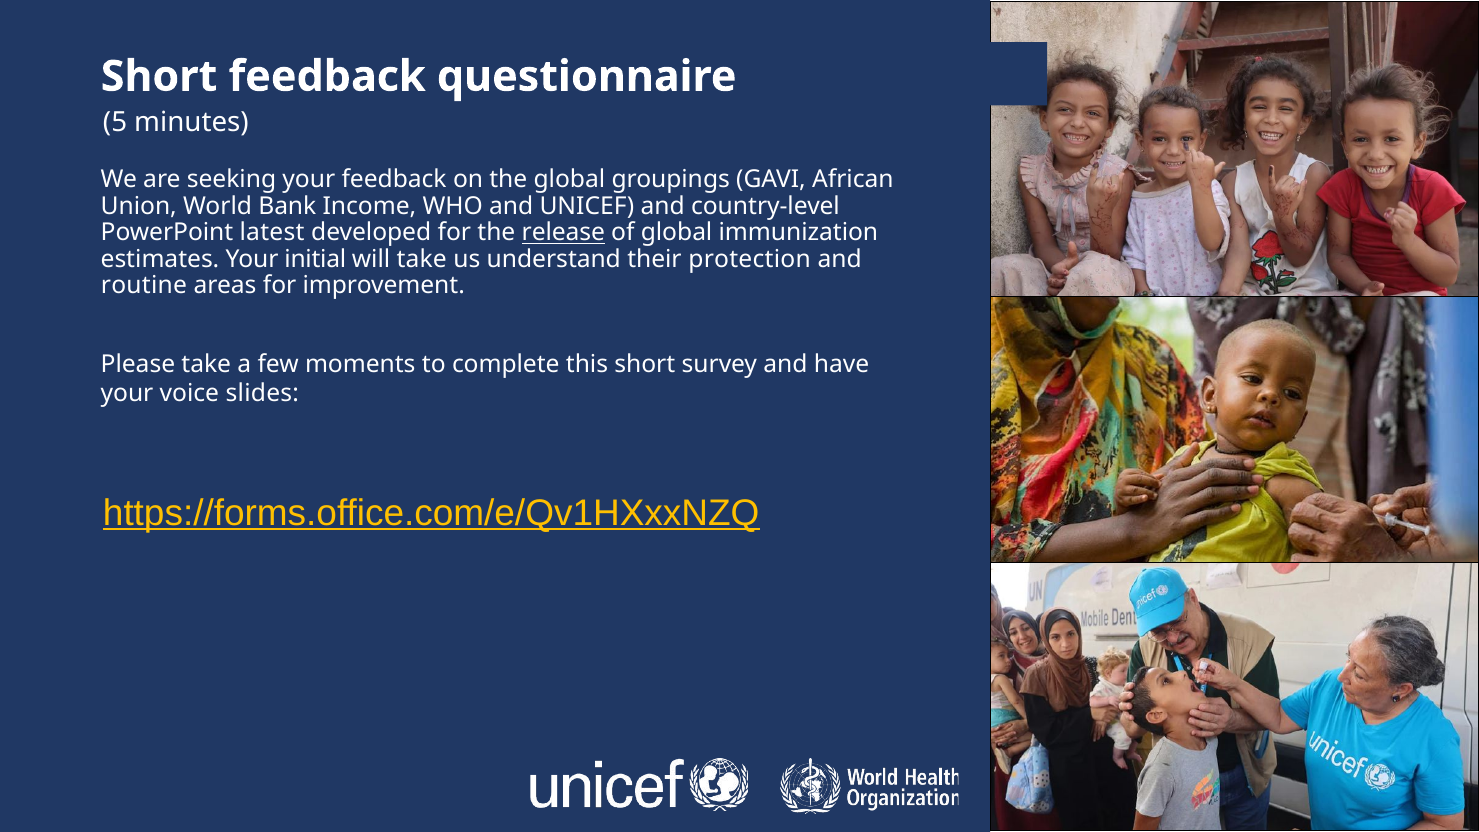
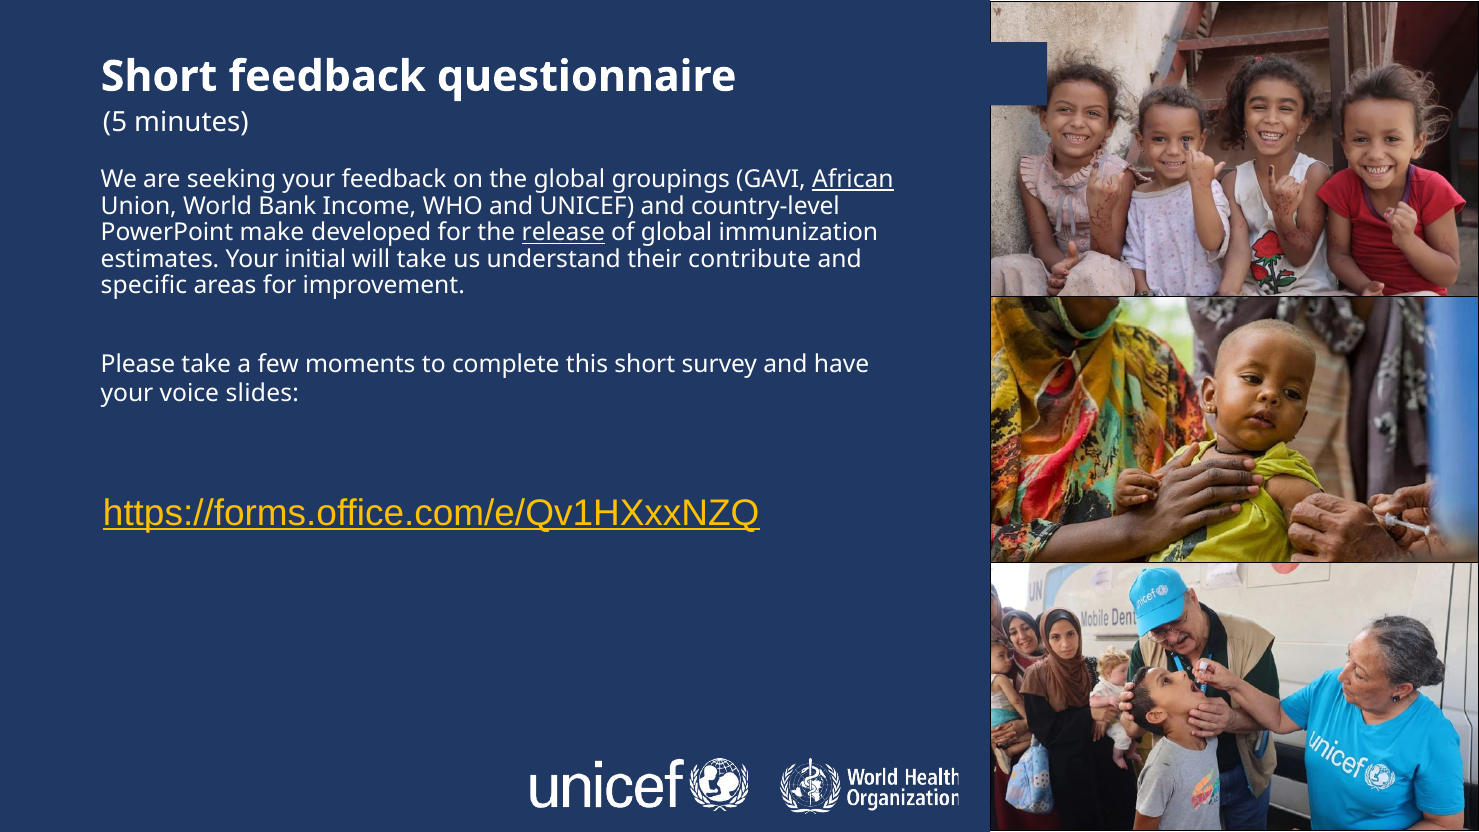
African underline: none -> present
latest: latest -> make
protection: protection -> contribute
routine: routine -> specific
